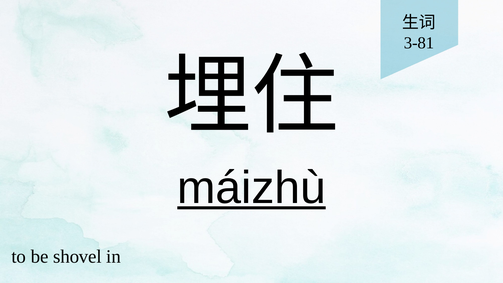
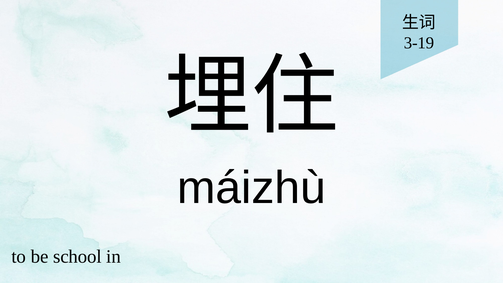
3-81: 3-81 -> 3-19
máizhù underline: present -> none
shovel: shovel -> school
